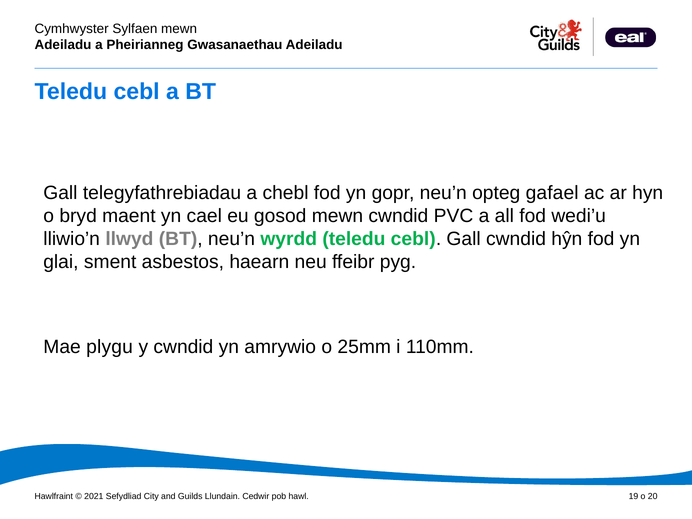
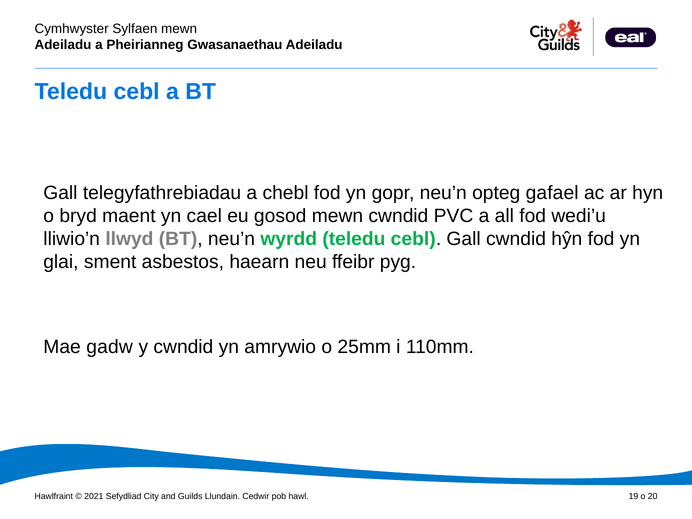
plygu: plygu -> gadw
